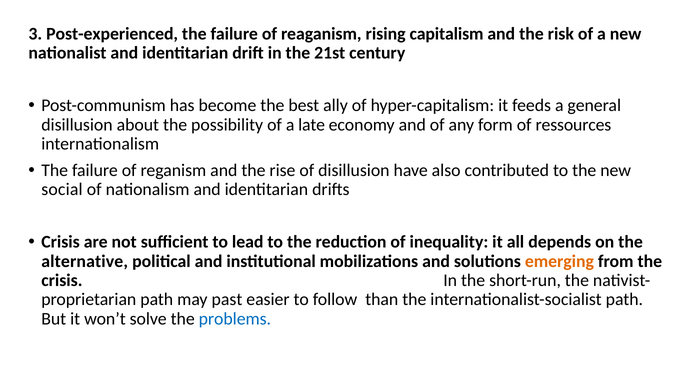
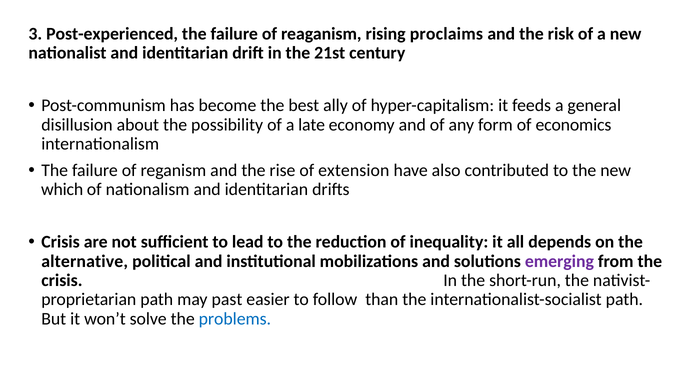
capitalism: capitalism -> proclaims
ressources: ressources -> economics
of disillusion: disillusion -> extension
social: social -> which
emerging colour: orange -> purple
